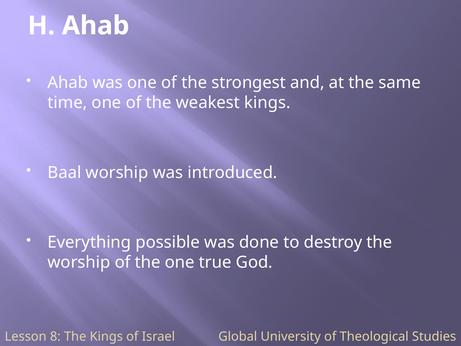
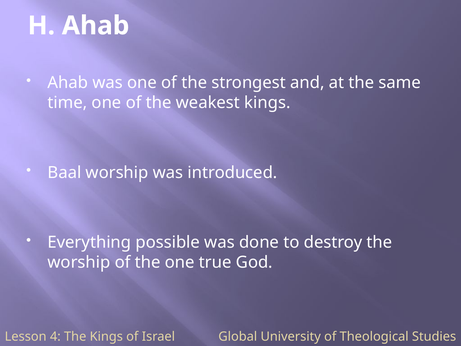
8: 8 -> 4
